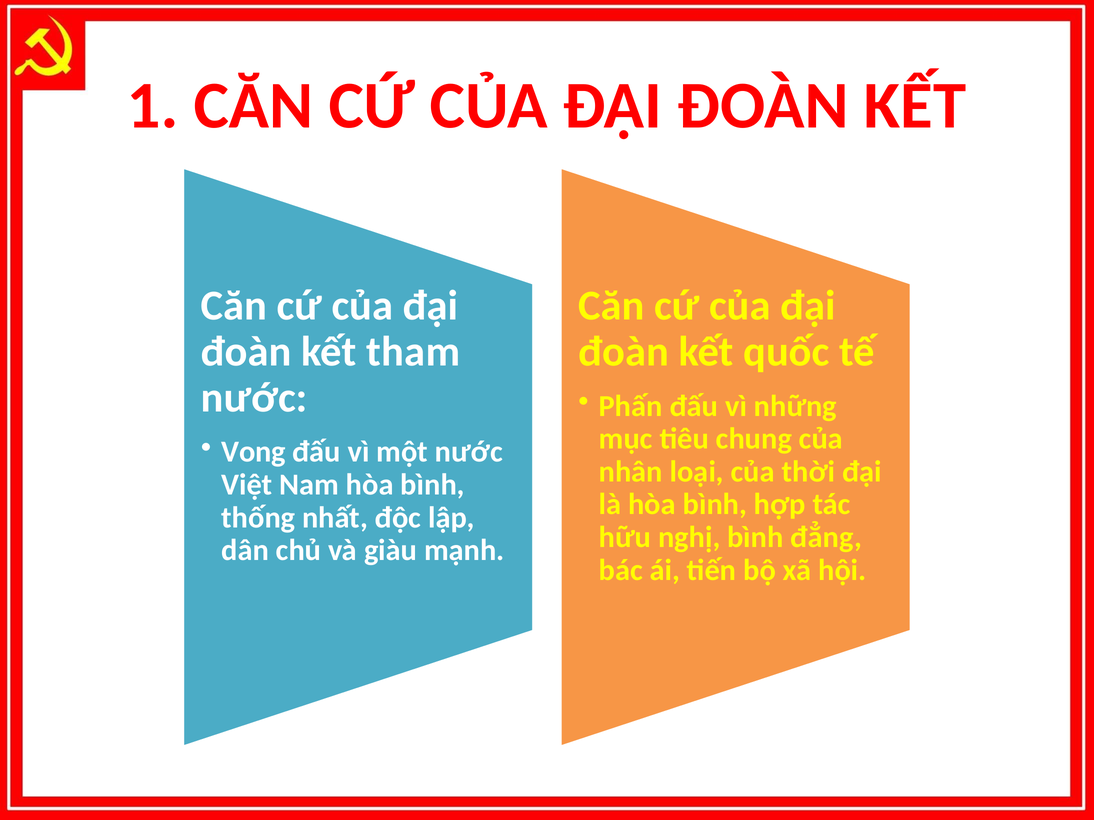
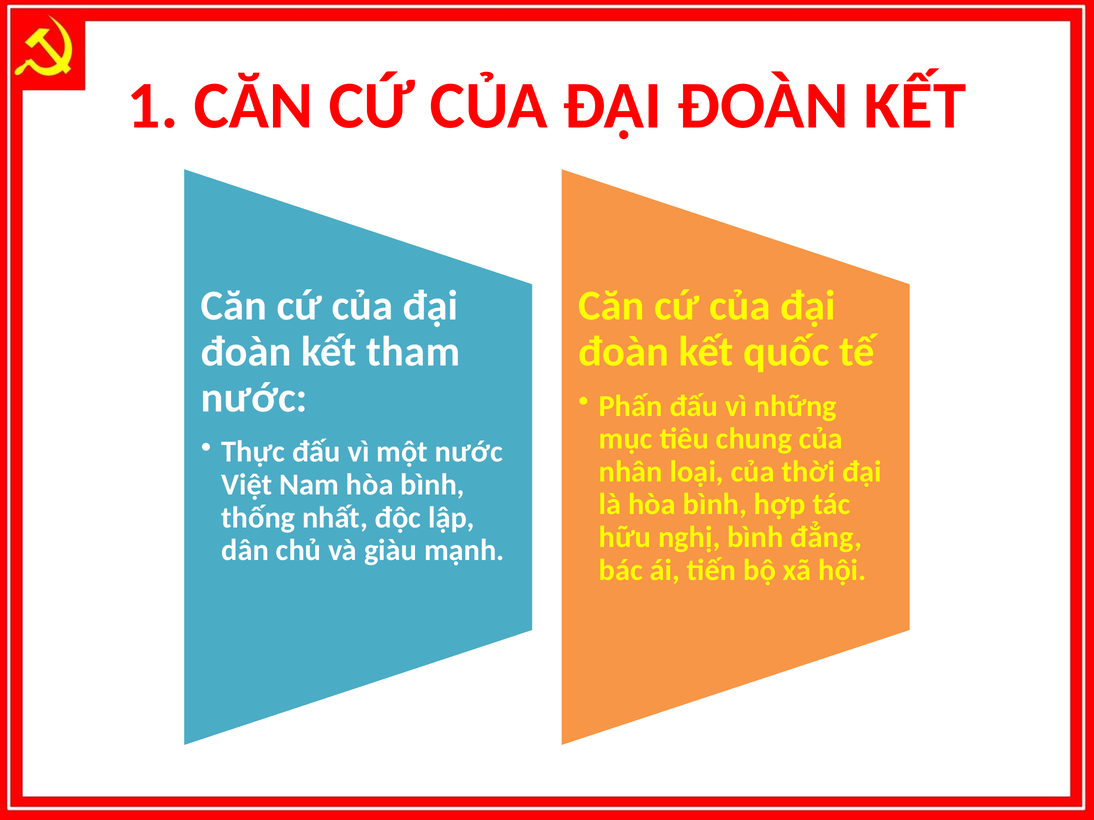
Vong: Vong -> Thực
